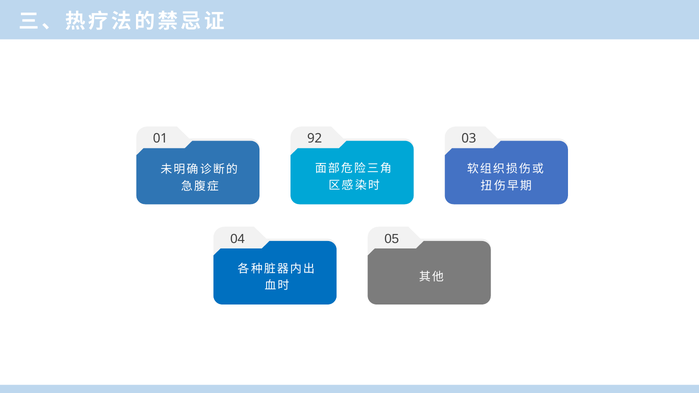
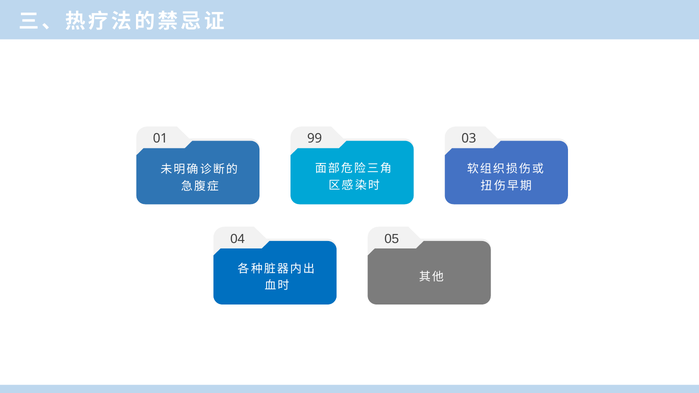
92: 92 -> 99
